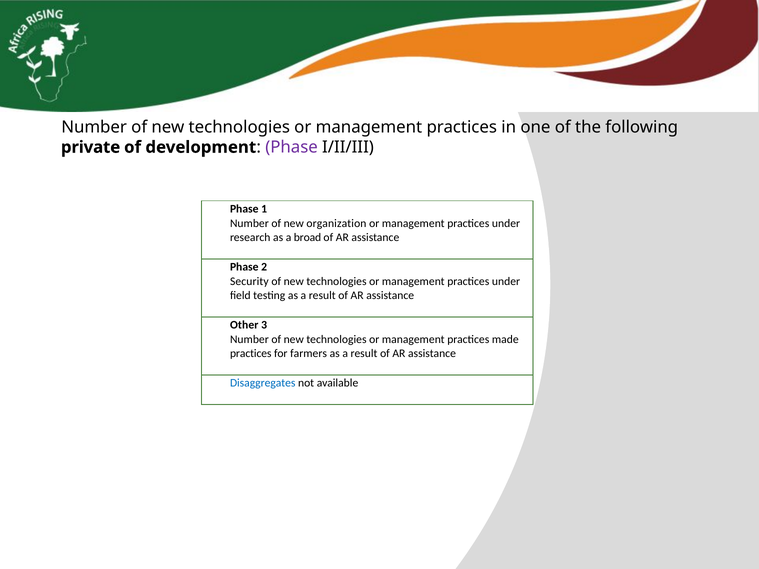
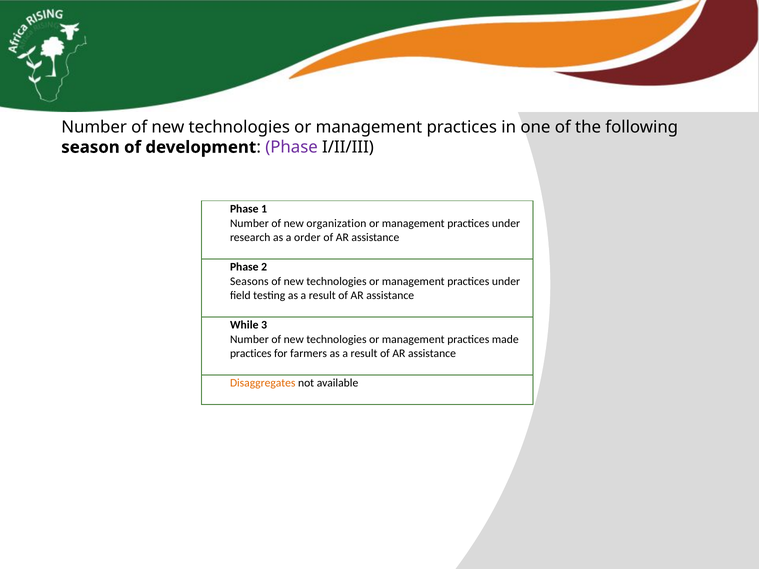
private: private -> season
broad: broad -> order
Security: Security -> Seasons
Other: Other -> While
Disaggregates colour: blue -> orange
